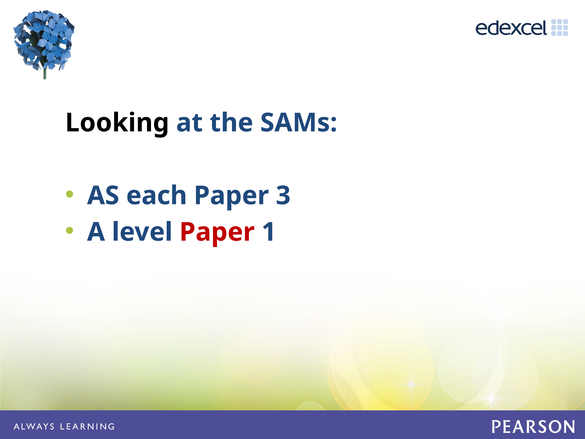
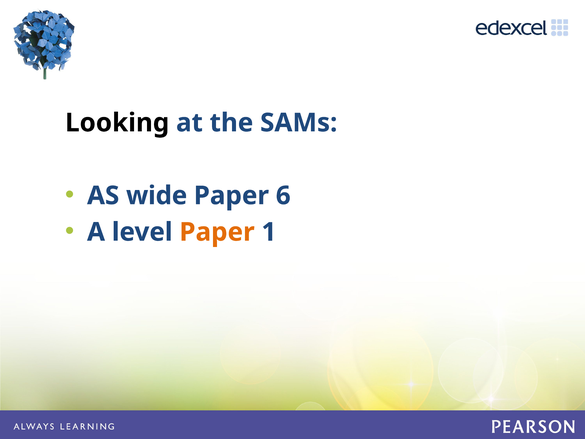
each: each -> wide
3: 3 -> 6
Paper at (217, 232) colour: red -> orange
